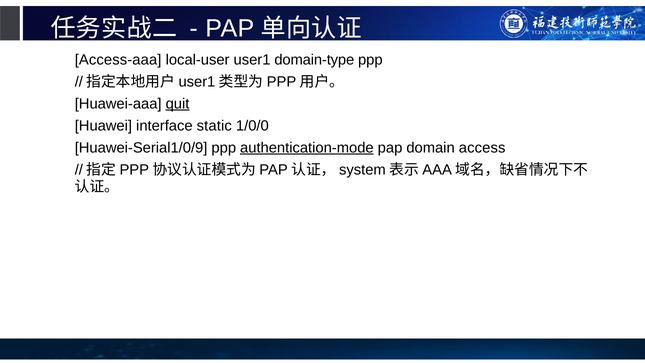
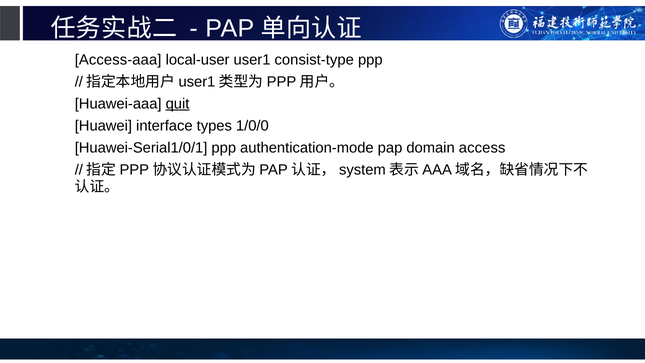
domain-type: domain-type -> consist-type
static: static -> types
Huawei-Serial1/0/9: Huawei-Serial1/0/9 -> Huawei-Serial1/0/1
authentication-mode underline: present -> none
